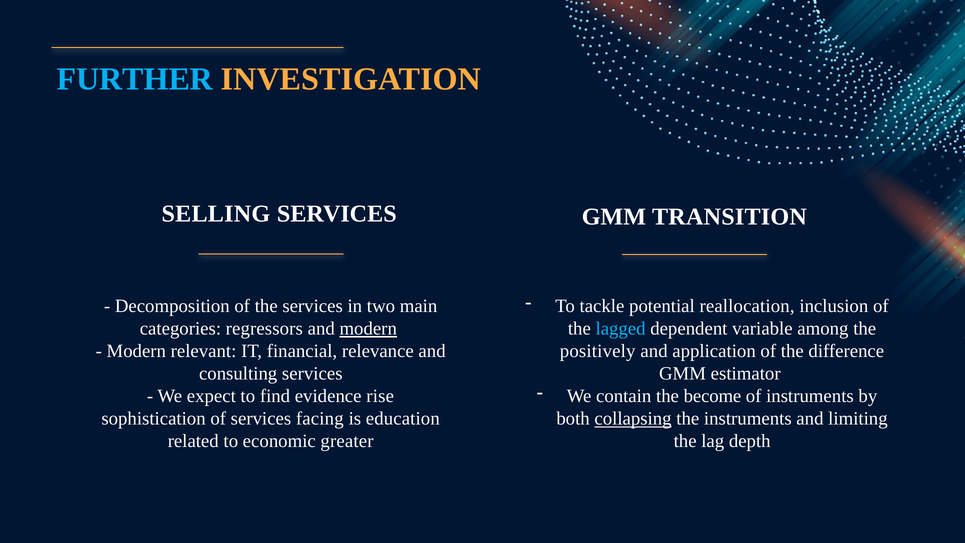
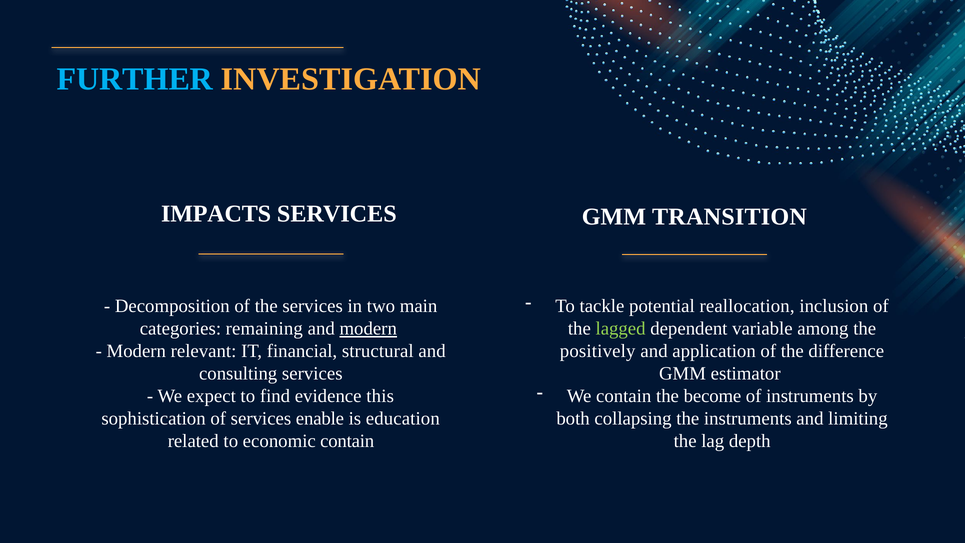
SELLING: SELLING -> IMPACTS
regressors: regressors -> remaining
lagged colour: light blue -> light green
relevance: relevance -> structural
rise: rise -> this
facing: facing -> enable
collapsing underline: present -> none
economic greater: greater -> contain
